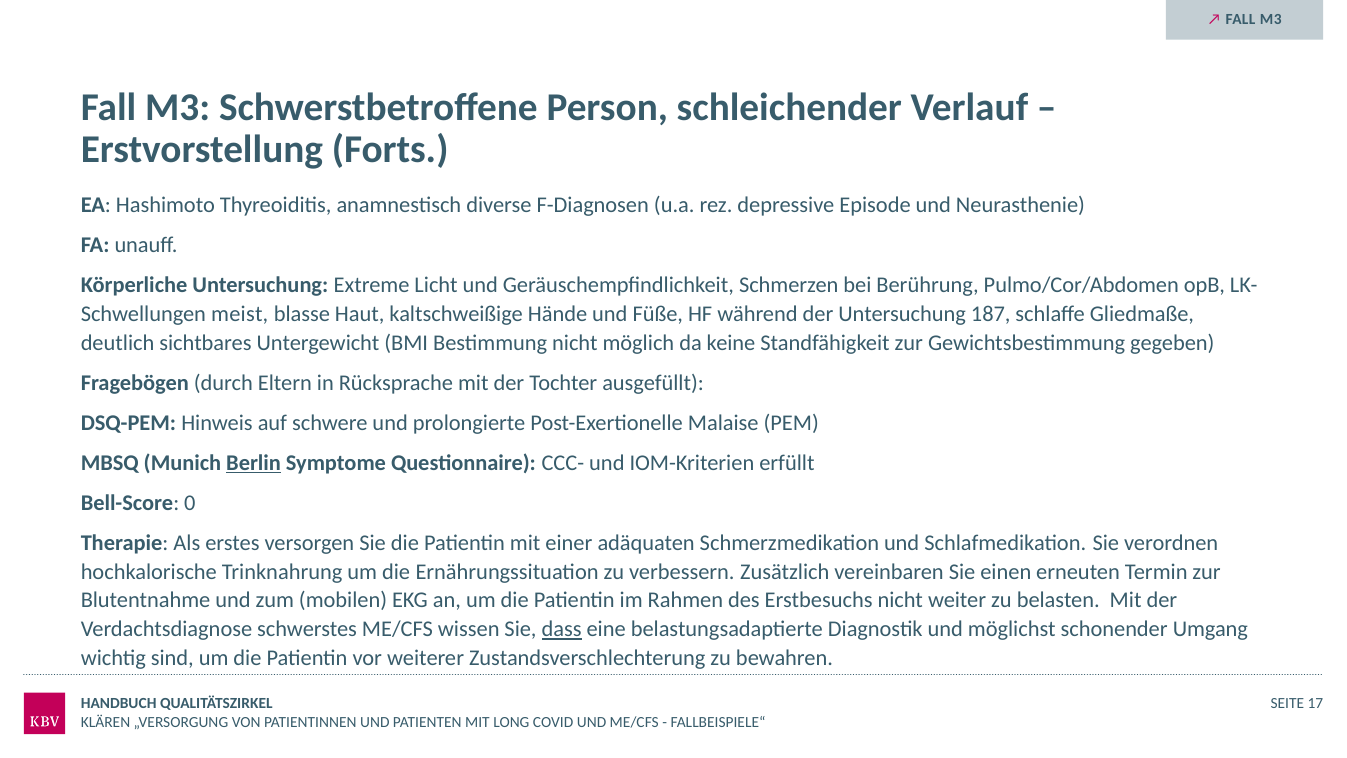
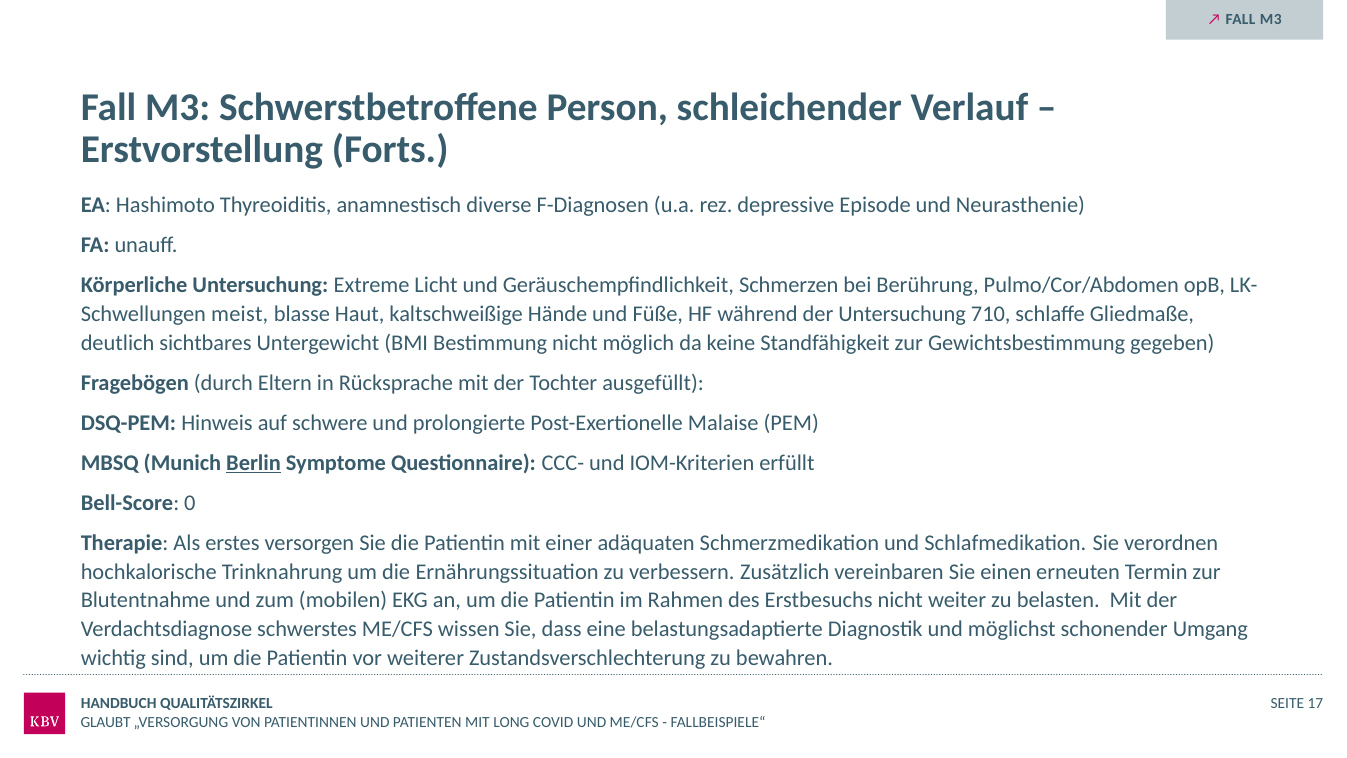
187: 187 -> 710
dass underline: present -> none
KLÄREN: KLÄREN -> GLAUBT
